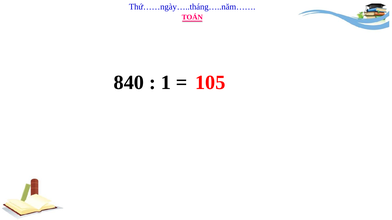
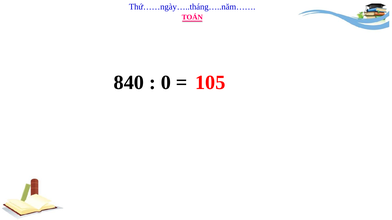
1: 1 -> 0
